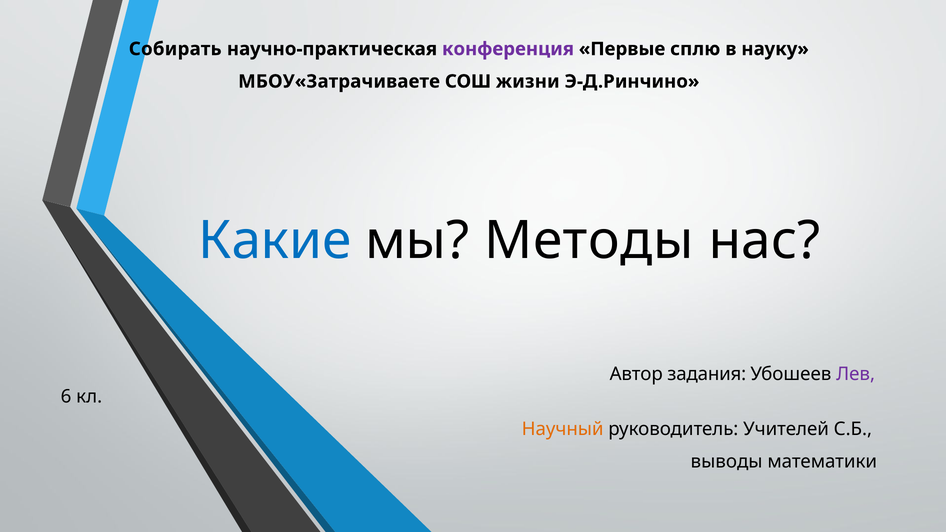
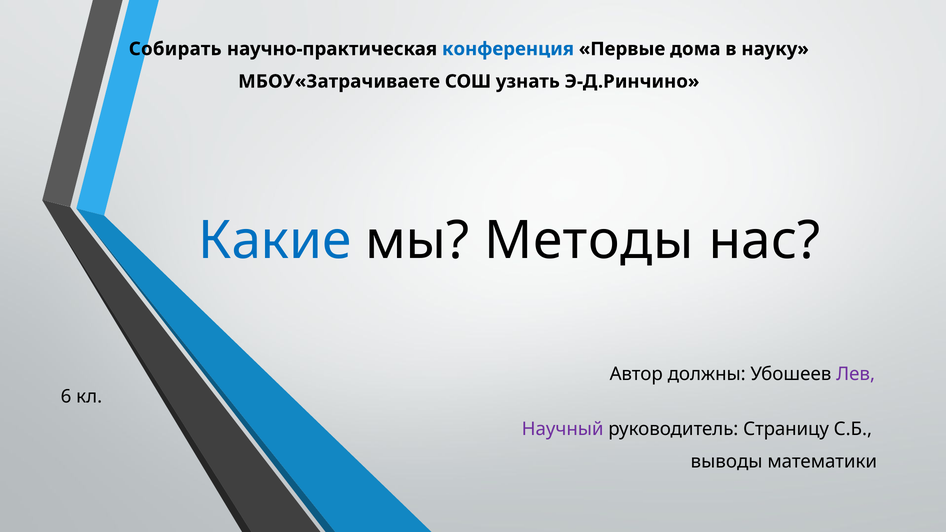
конференция colour: purple -> blue
сплю: сплю -> дома
жизни: жизни -> узнать
задания: задания -> должны
Научный colour: orange -> purple
Учителей: Учителей -> Страницу
